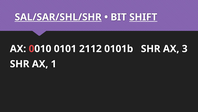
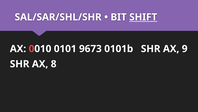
SAL/SAR/SHL/SHR underline: present -> none
2112: 2112 -> 9673
3: 3 -> 9
1: 1 -> 8
